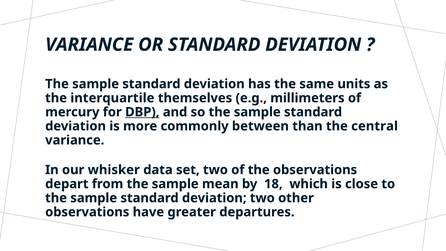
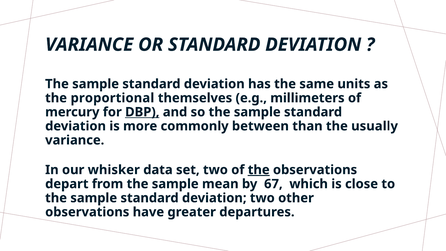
interquartile: interquartile -> proportional
central: central -> usually
the at (259, 170) underline: none -> present
18: 18 -> 67
